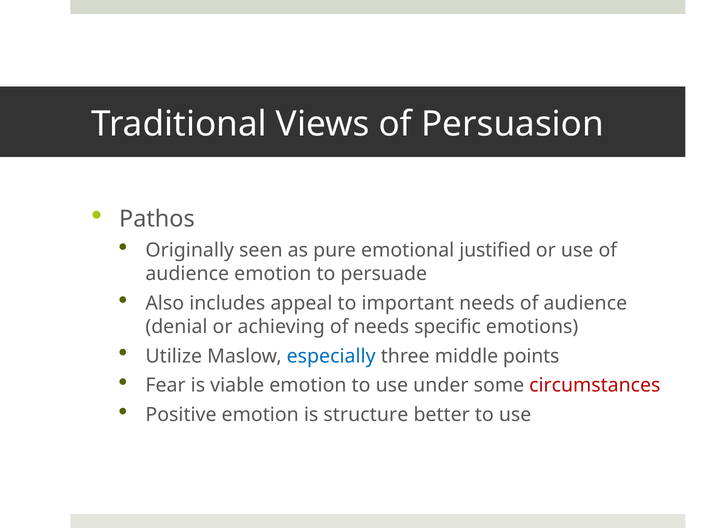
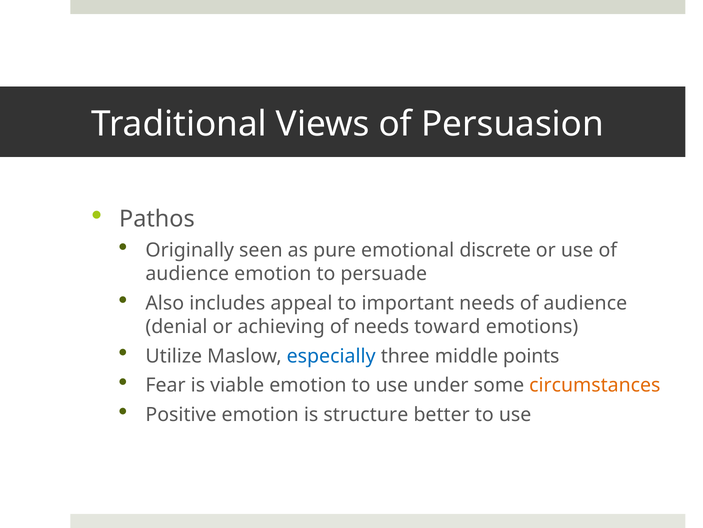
justified: justified -> discrete
specific: specific -> toward
circumstances colour: red -> orange
